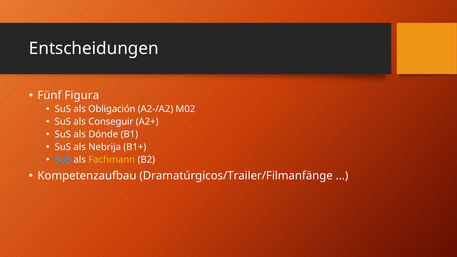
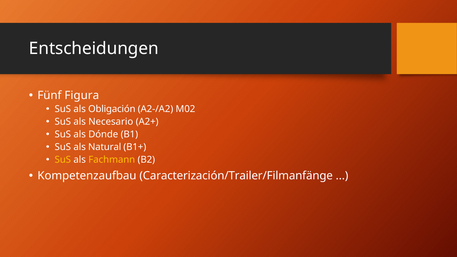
Conseguir: Conseguir -> Necesario
Nebrija: Nebrija -> Natural
SuS at (63, 160) colour: light blue -> yellow
Dramatúrgicos/Trailer/Filmanfänge: Dramatúrgicos/Trailer/Filmanfänge -> Caracterización/Trailer/Filmanfänge
